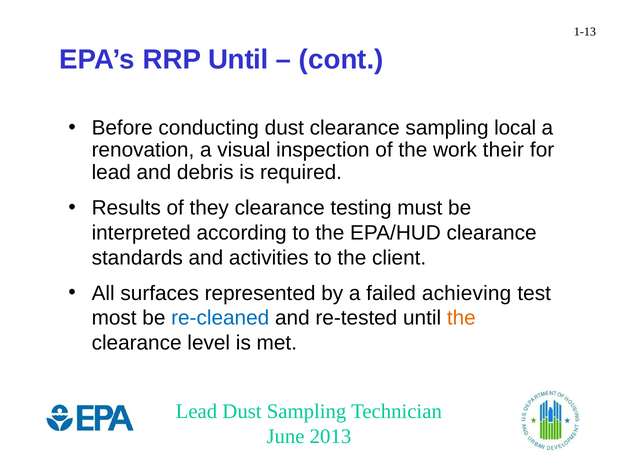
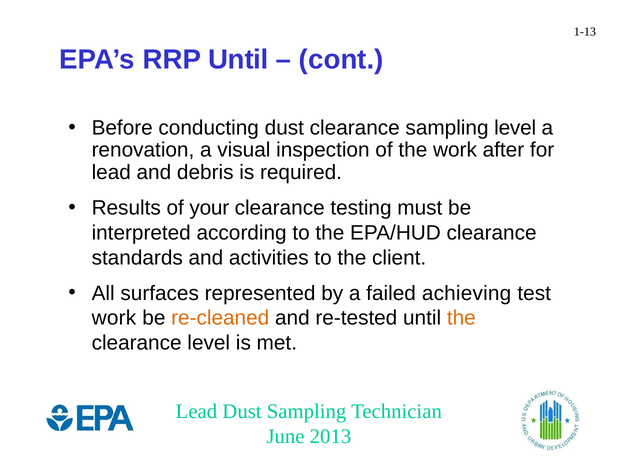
sampling local: local -> level
their: their -> after
they: they -> your
most at (114, 318): most -> work
re-cleaned colour: blue -> orange
